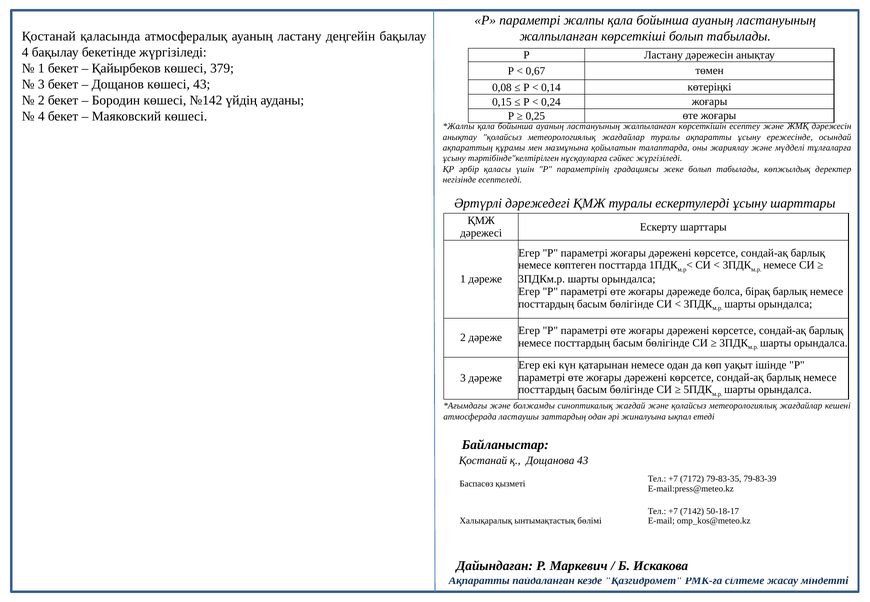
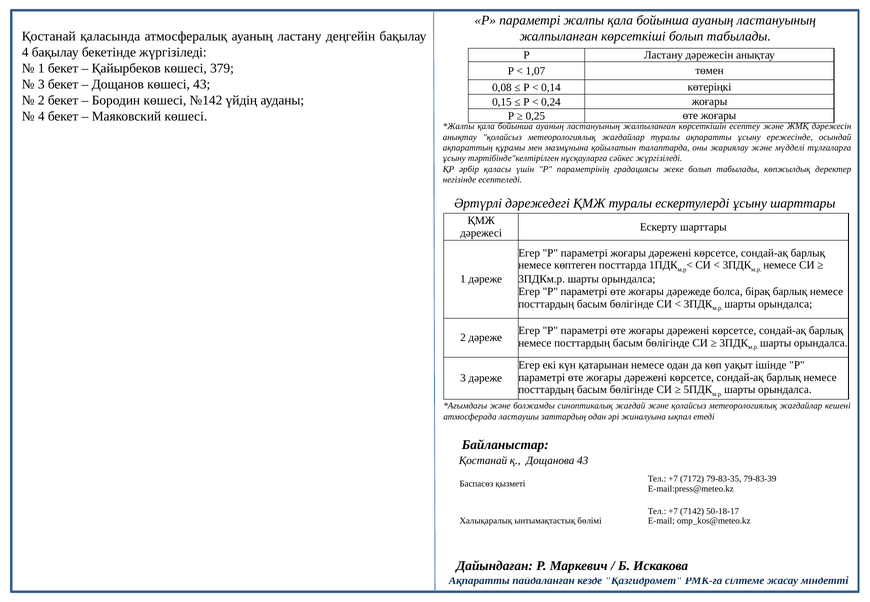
0,67: 0,67 -> 1,07
